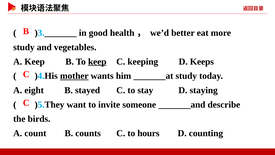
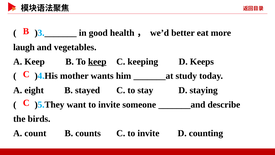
study at (24, 47): study -> laugh
mother underline: present -> none
C to hours: hours -> invite
